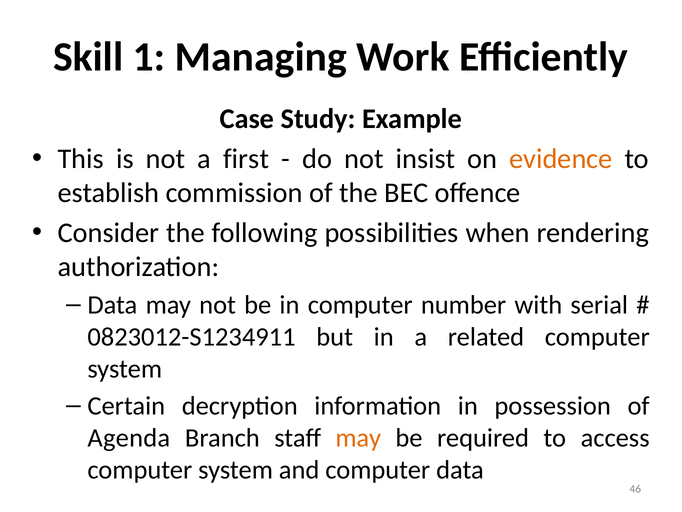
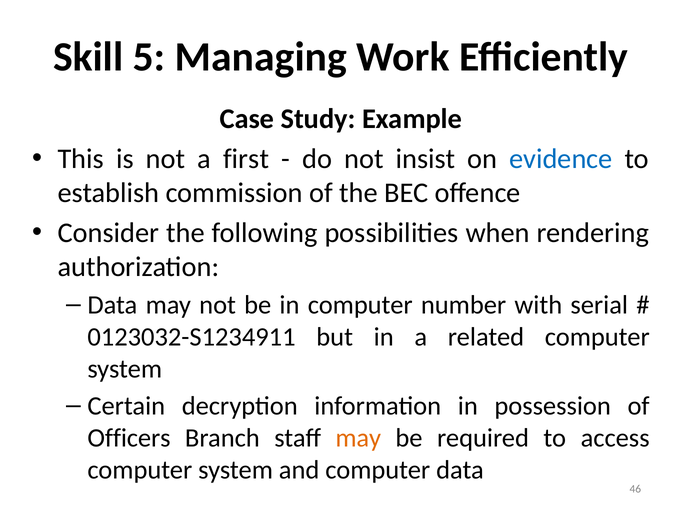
1: 1 -> 5
evidence colour: orange -> blue
0823012-S1234911: 0823012-S1234911 -> 0123032-S1234911
Agenda: Agenda -> Officers
